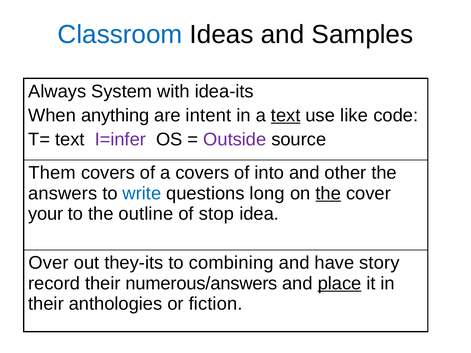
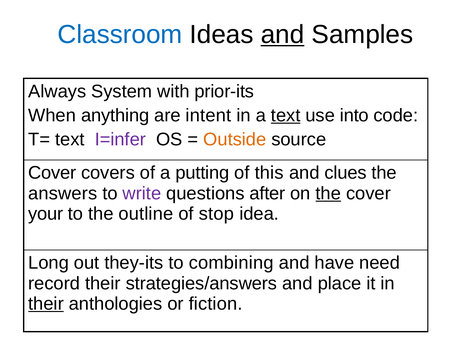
and at (283, 34) underline: none -> present
idea-its: idea-its -> prior-its
like: like -> into
Outside colour: purple -> orange
Them at (52, 173): Them -> Cover
a covers: covers -> putting
into: into -> this
other: other -> clues
write colour: blue -> purple
long: long -> after
Over: Over -> Long
story: story -> need
numerous/answers: numerous/answers -> strategies/answers
place underline: present -> none
their at (46, 304) underline: none -> present
